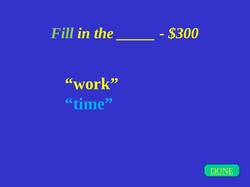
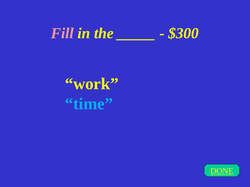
Fill colour: light green -> pink
